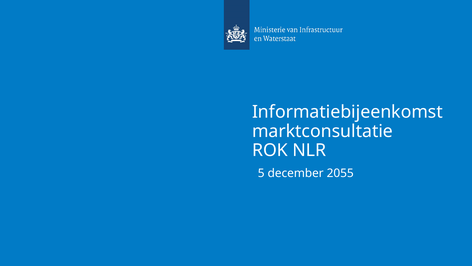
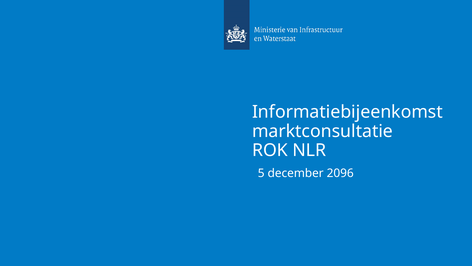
2055: 2055 -> 2096
